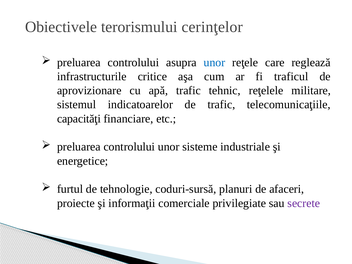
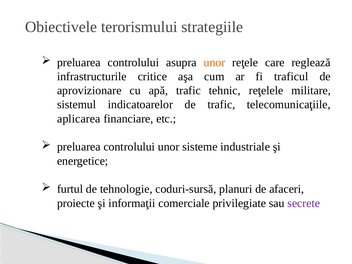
cerinţelor: cerinţelor -> strategiile
unor at (214, 62) colour: blue -> orange
capacităţi: capacităţi -> aplicarea
